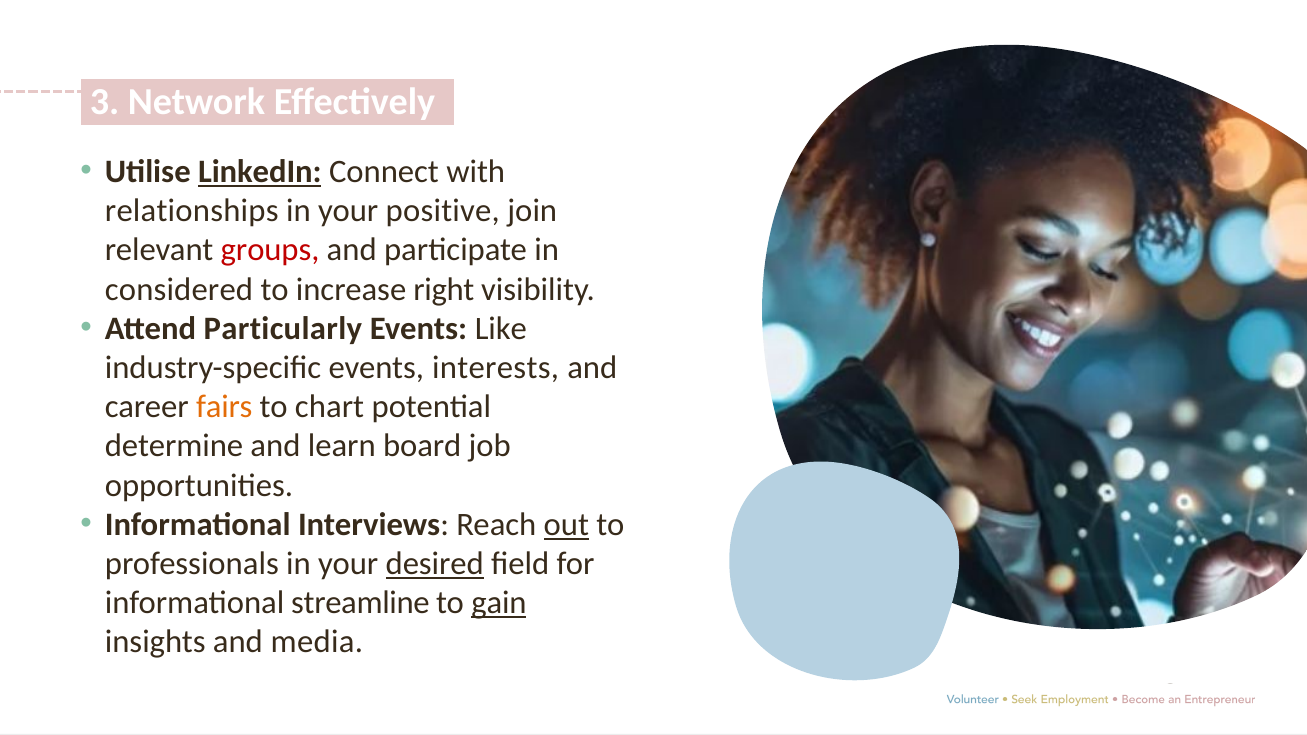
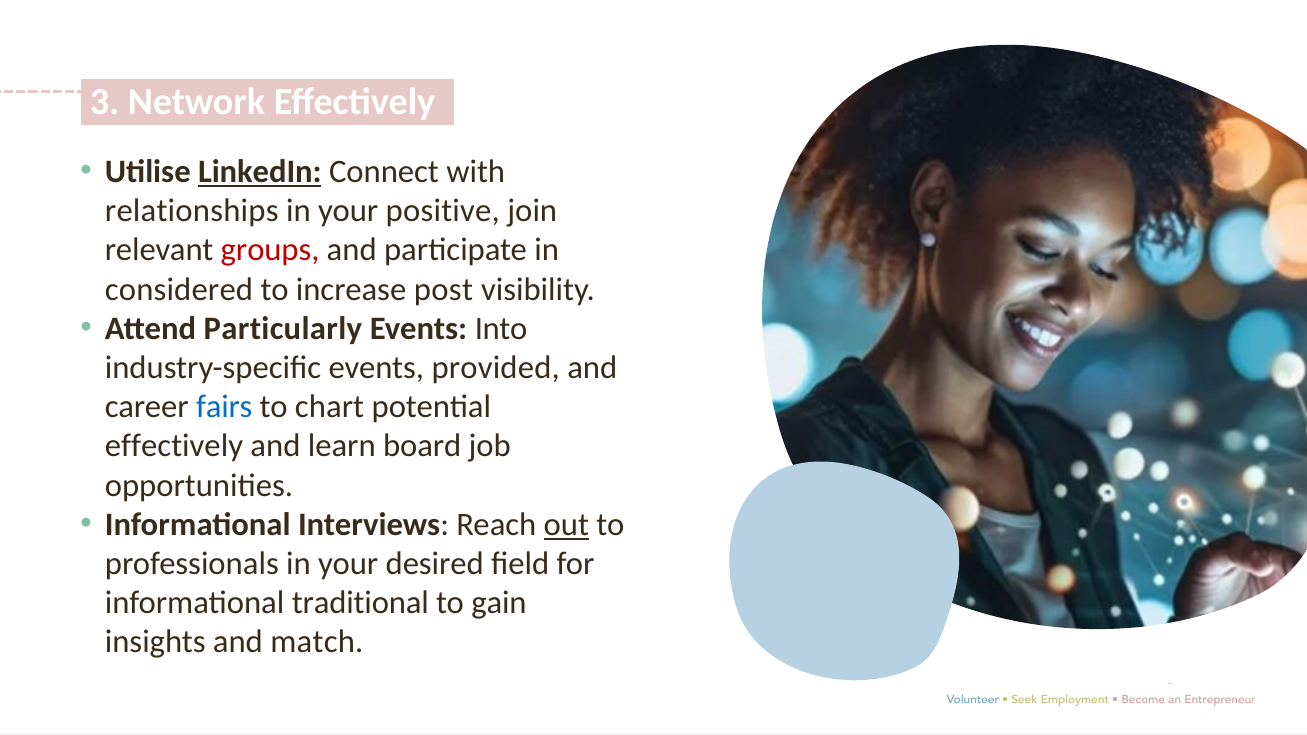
right: right -> post
Like: Like -> Into
interests: interests -> provided
fairs colour: orange -> blue
determine at (174, 446): determine -> effectively
desired underline: present -> none
streamline: streamline -> traditional
gain underline: present -> none
media: media -> match
